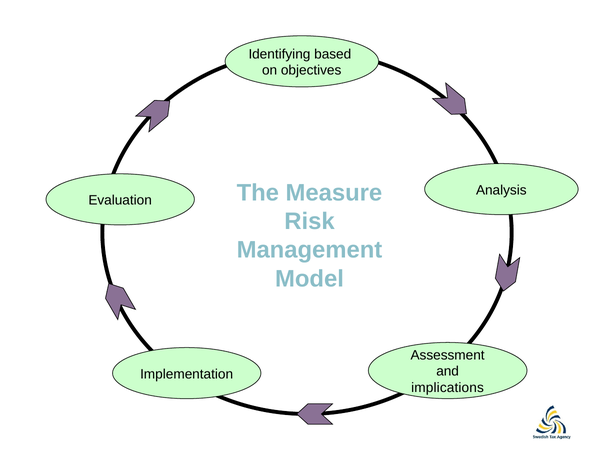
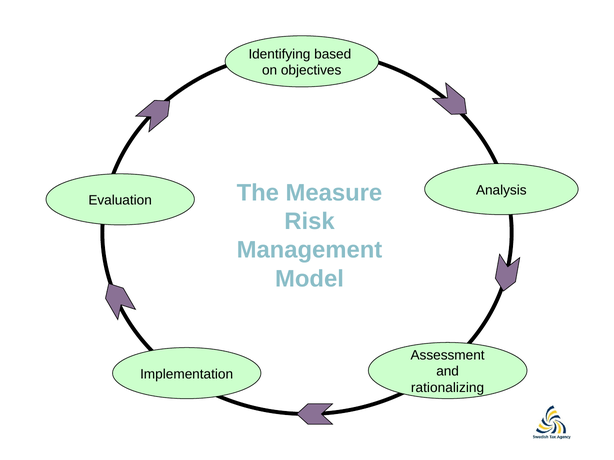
implications: implications -> rationalizing
